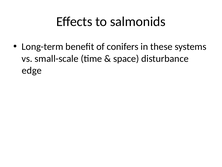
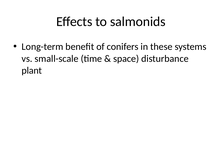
edge: edge -> plant
